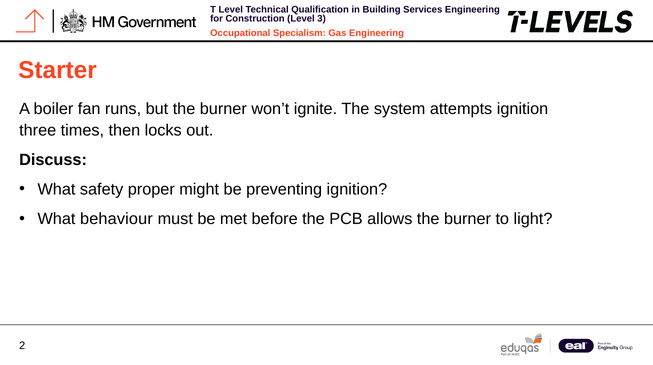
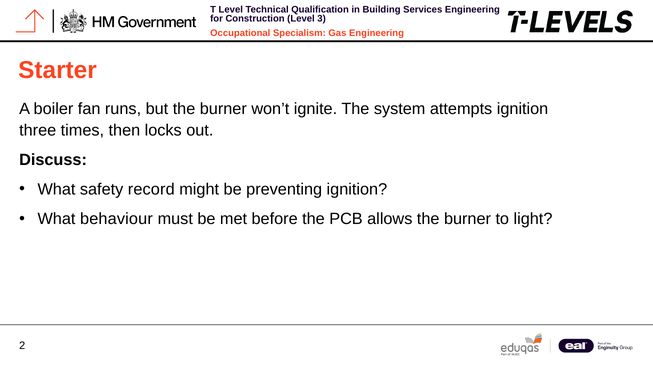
proper: proper -> record
